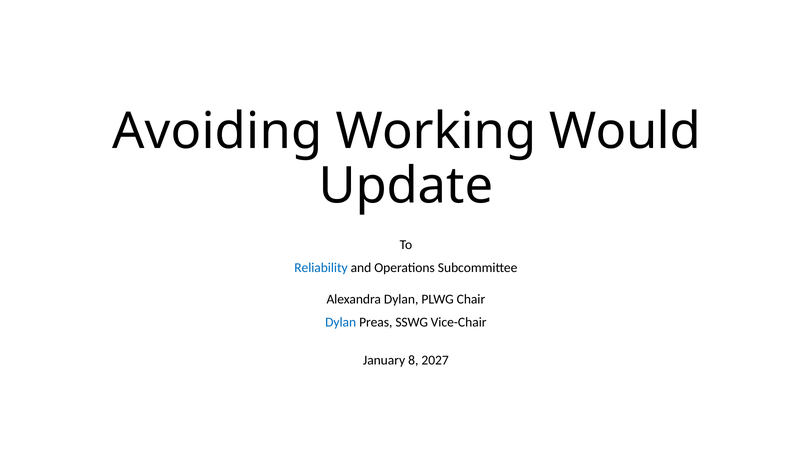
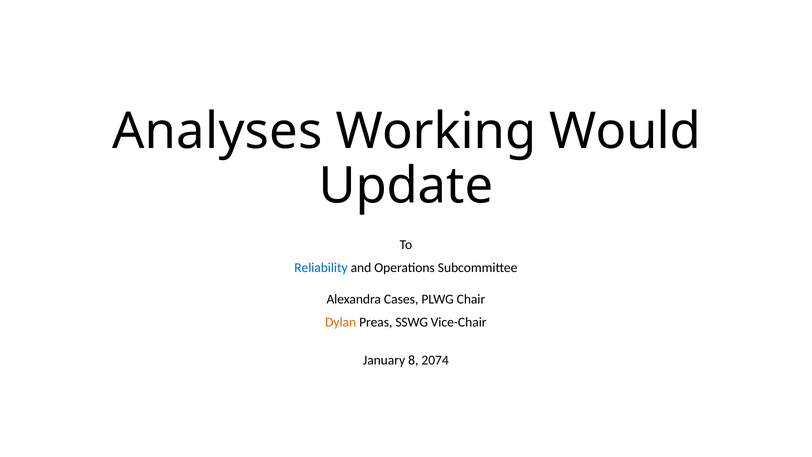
Avoiding: Avoiding -> Analyses
Alexandra Dylan: Dylan -> Cases
Dylan at (341, 322) colour: blue -> orange
2027: 2027 -> 2074
